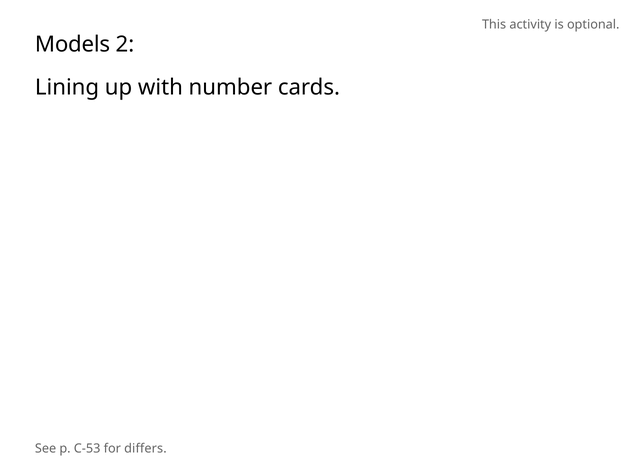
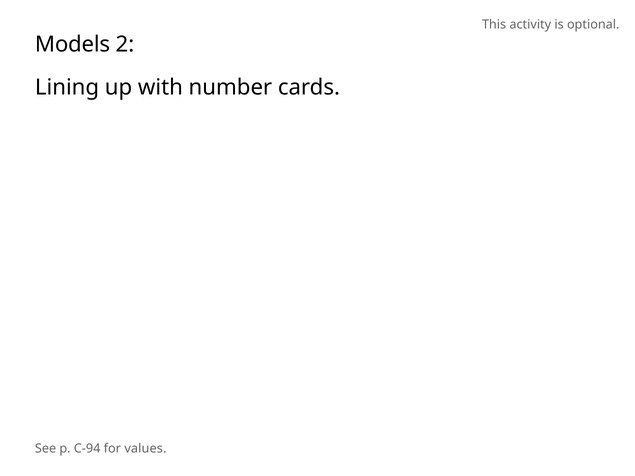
C-53: C-53 -> C-94
differs: differs -> values
